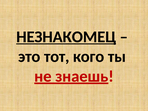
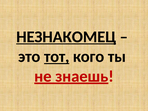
тот underline: none -> present
